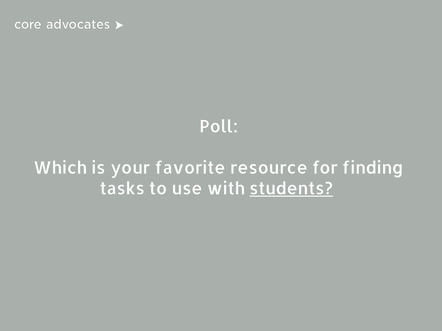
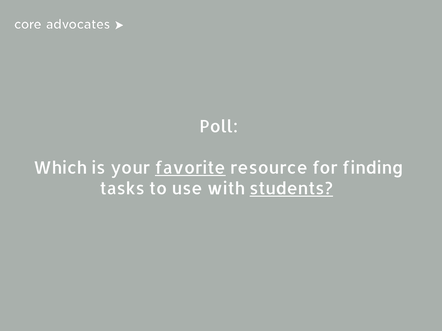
favorite underline: none -> present
